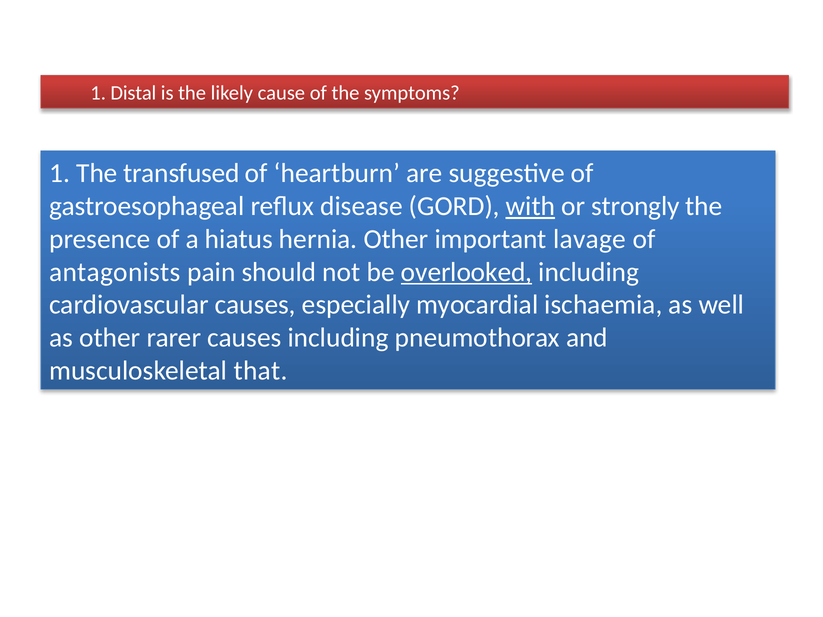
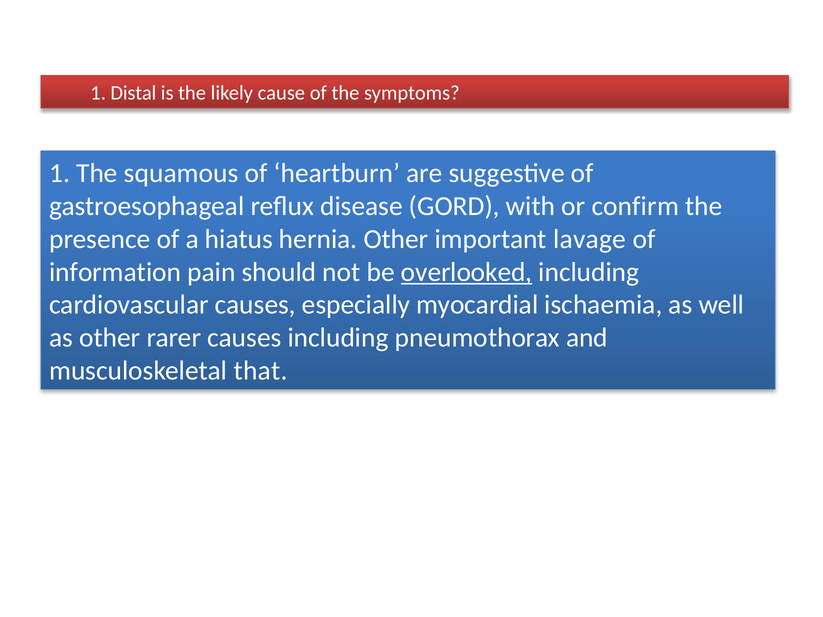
transfused: transfused -> squamous
with underline: present -> none
strongly: strongly -> confirm
antagonists: antagonists -> information
